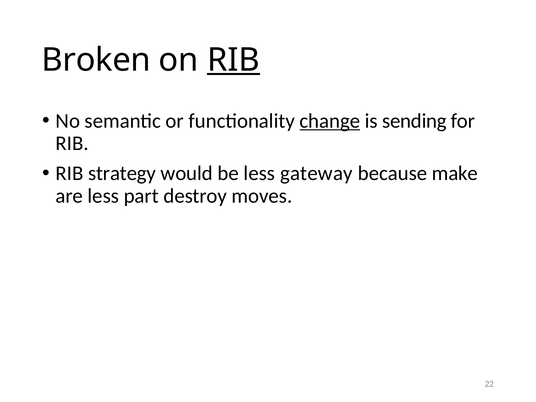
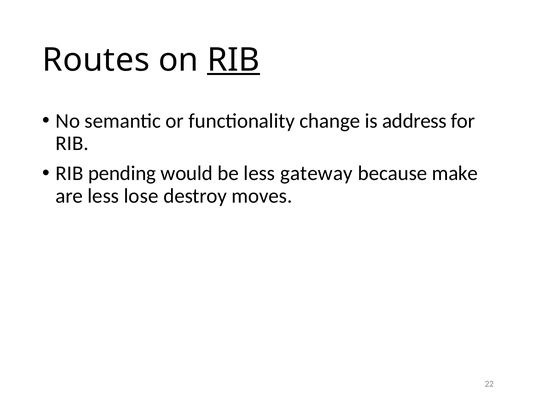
Broken: Broken -> Routes
change underline: present -> none
sending: sending -> address
strategy: strategy -> pending
part: part -> lose
